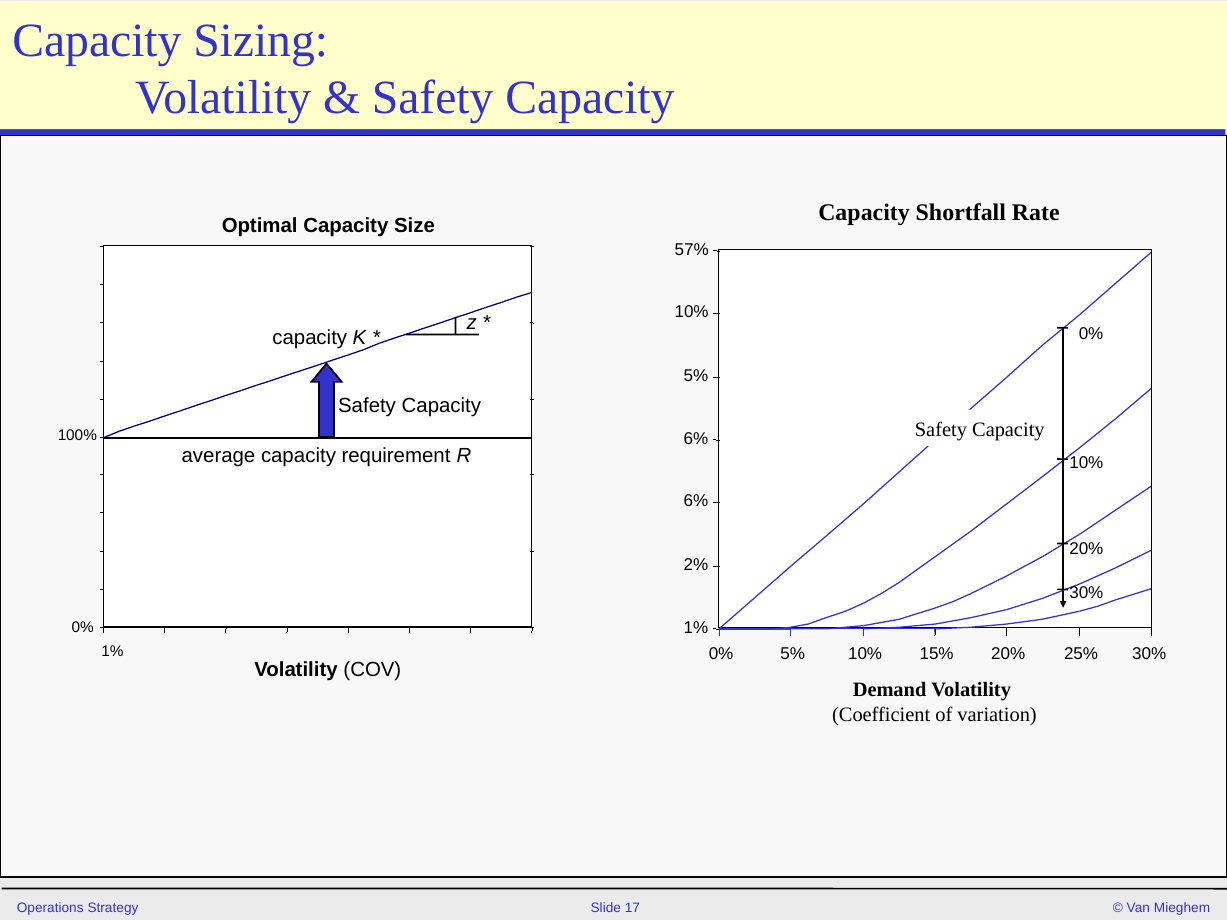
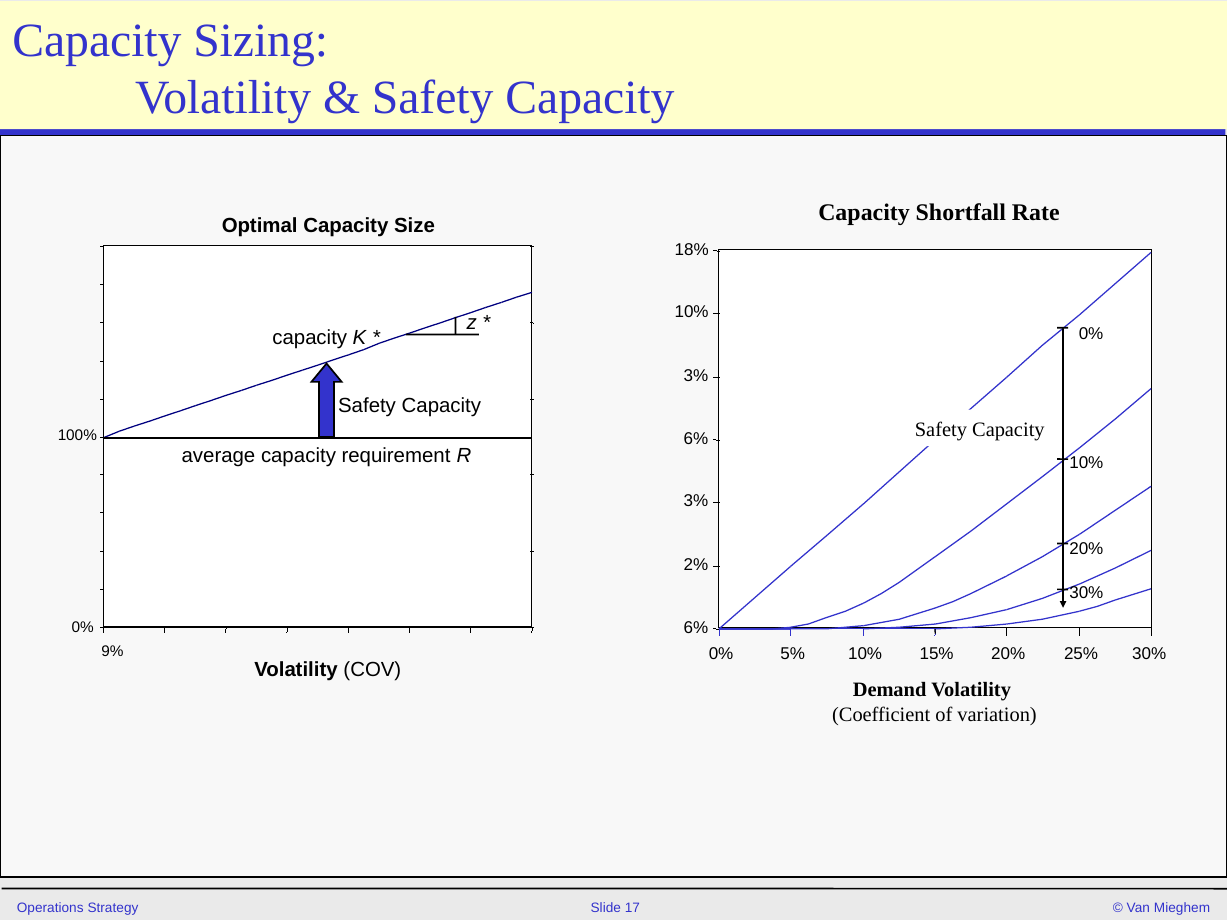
57%: 57% -> 18%
5% at (696, 376): 5% -> 3%
6% at (696, 501): 6% -> 3%
1% at (696, 628): 1% -> 6%
1% at (113, 652): 1% -> 9%
